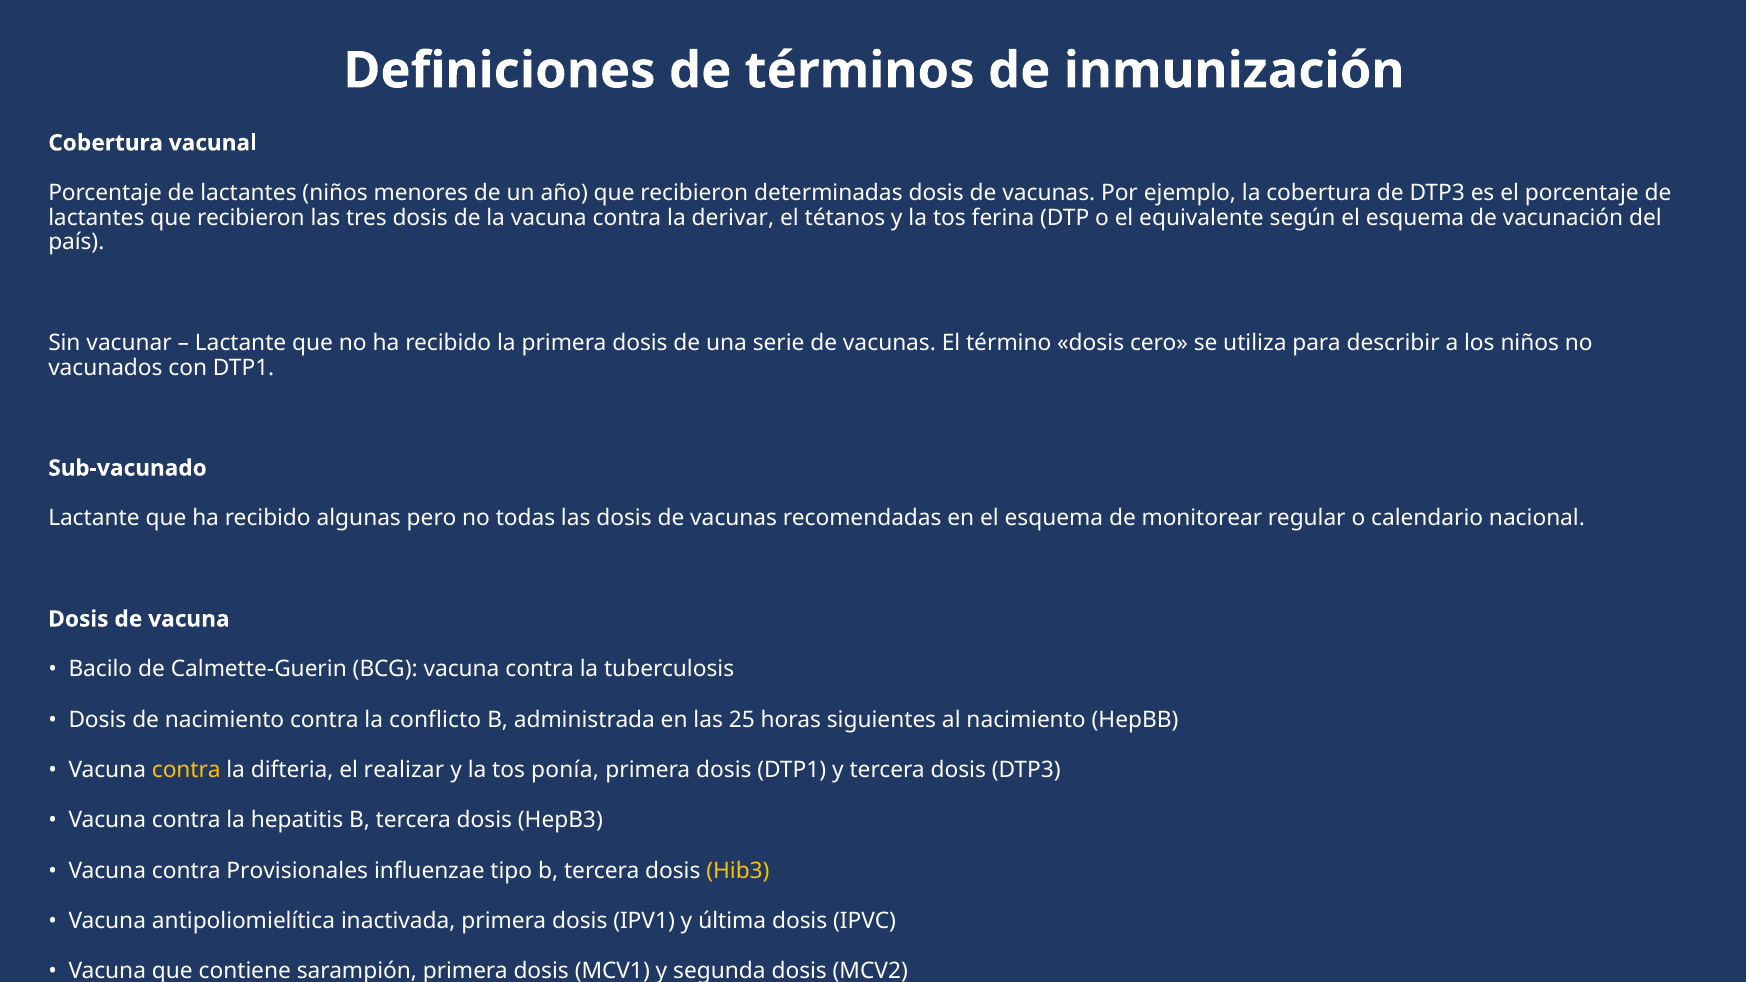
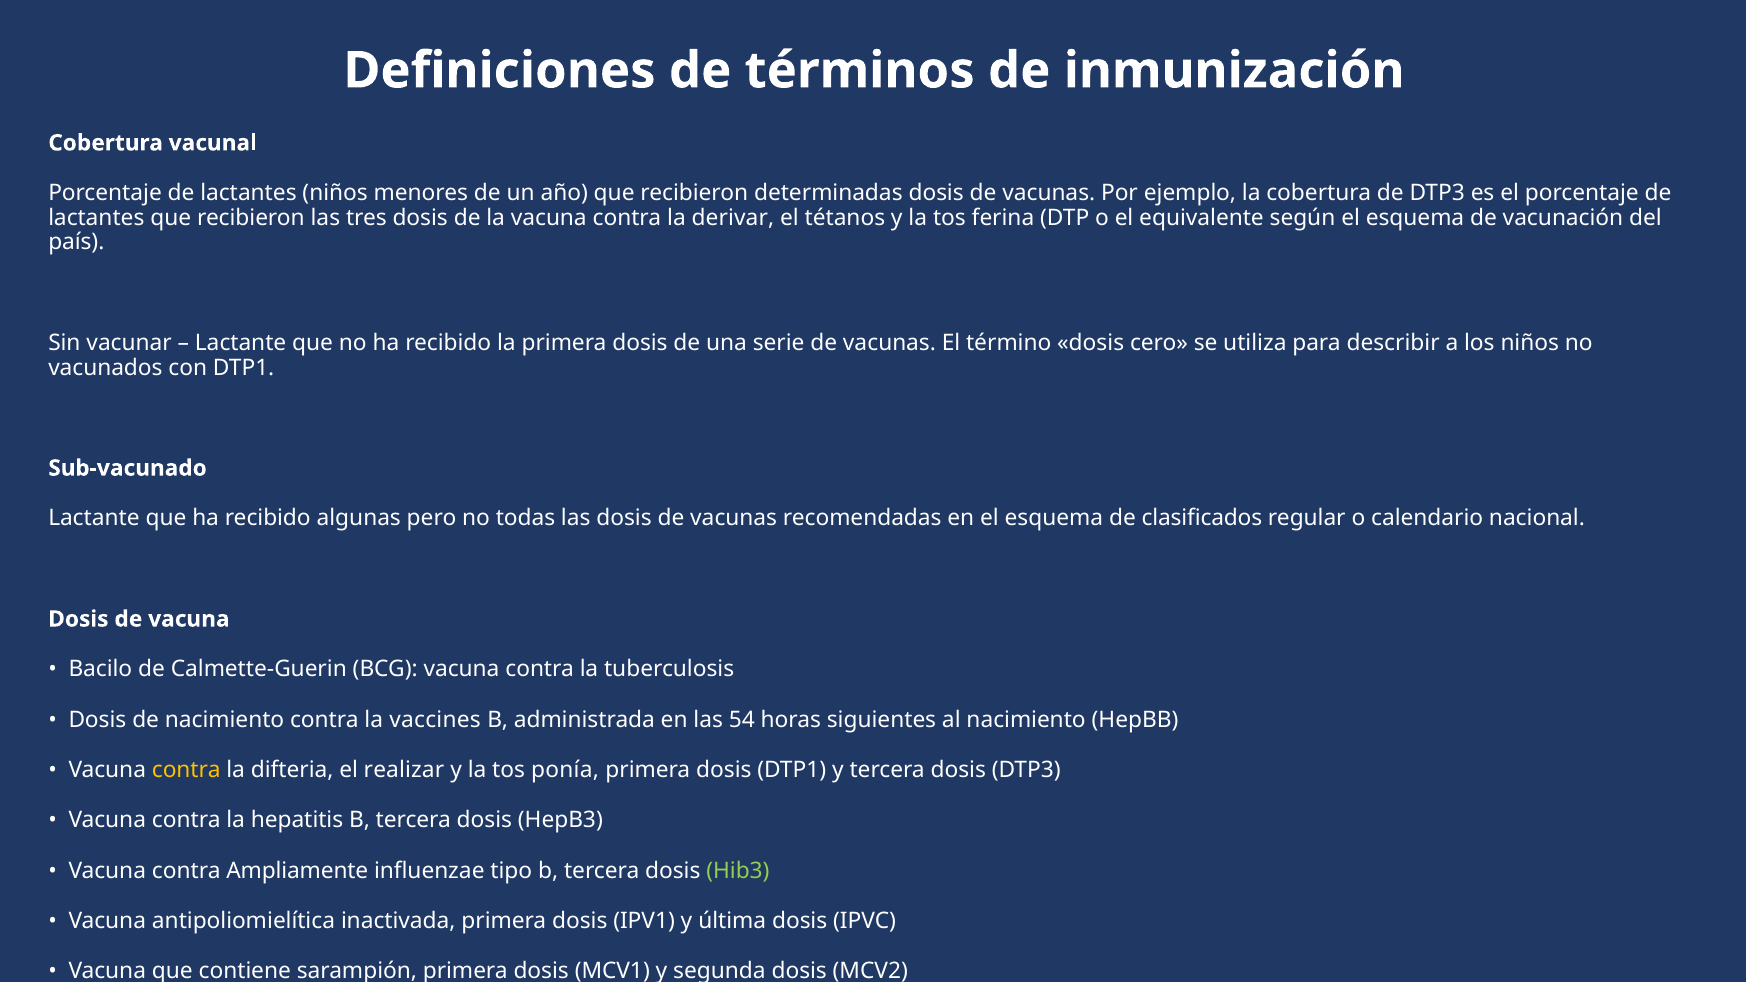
monitorear: monitorear -> clasificados
conflicto: conflicto -> vaccines
25: 25 -> 54
Provisionales: Provisionales -> Ampliamente
Hib3 colour: yellow -> light green
